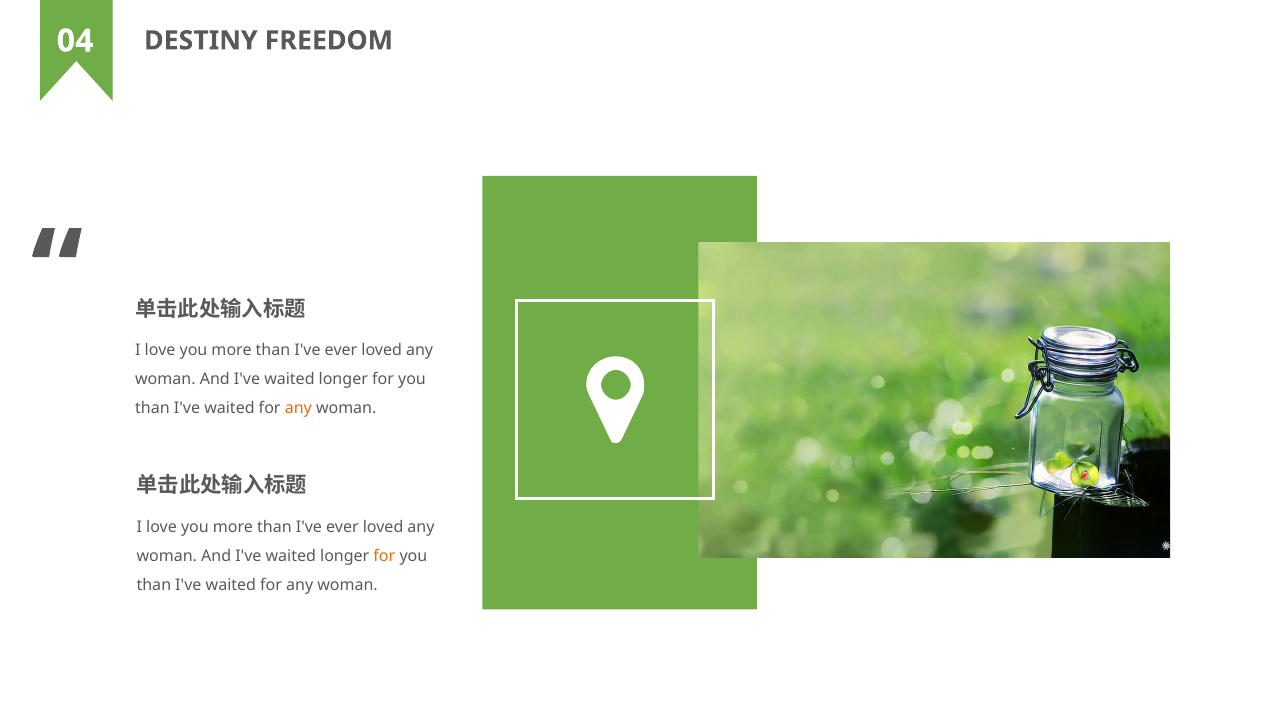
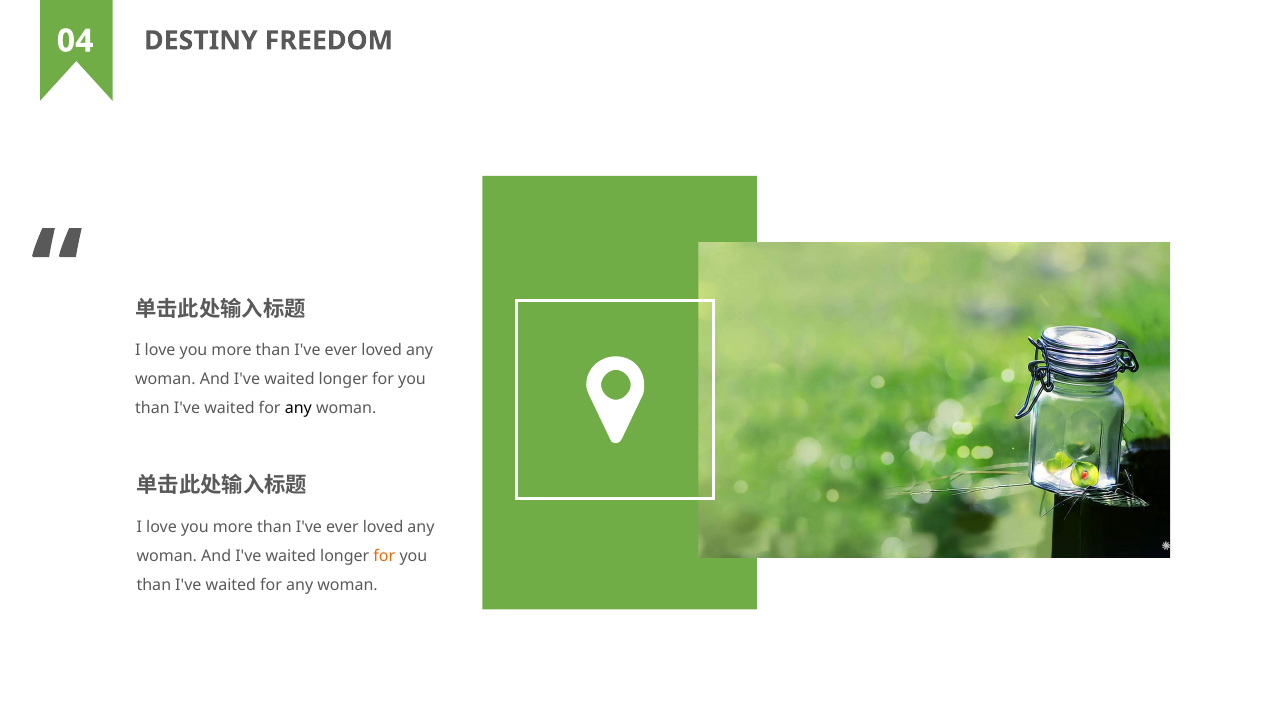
any at (298, 408) colour: orange -> black
